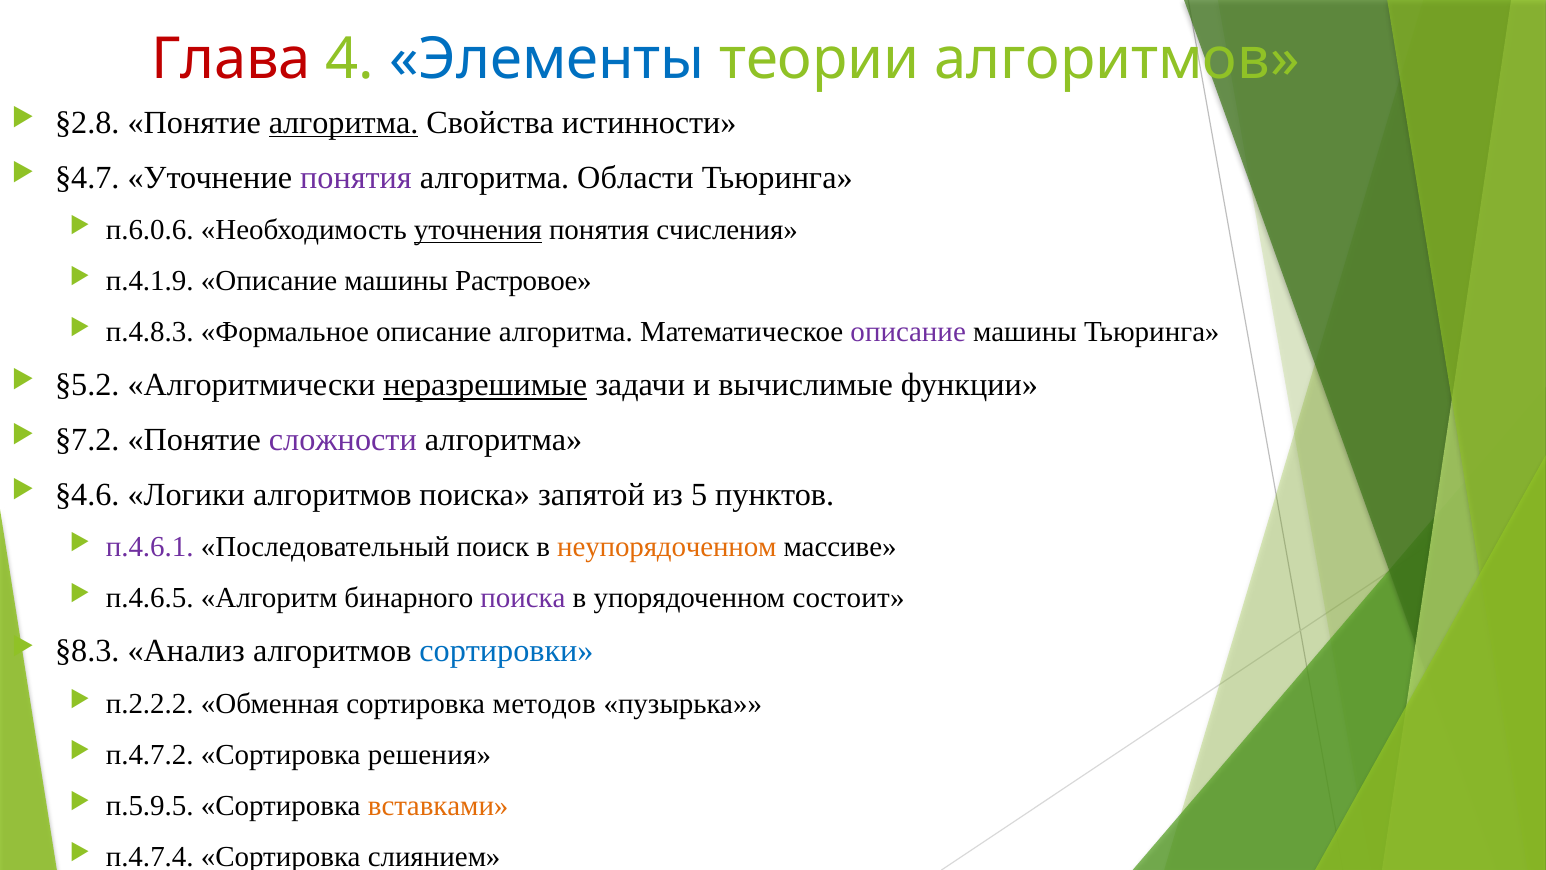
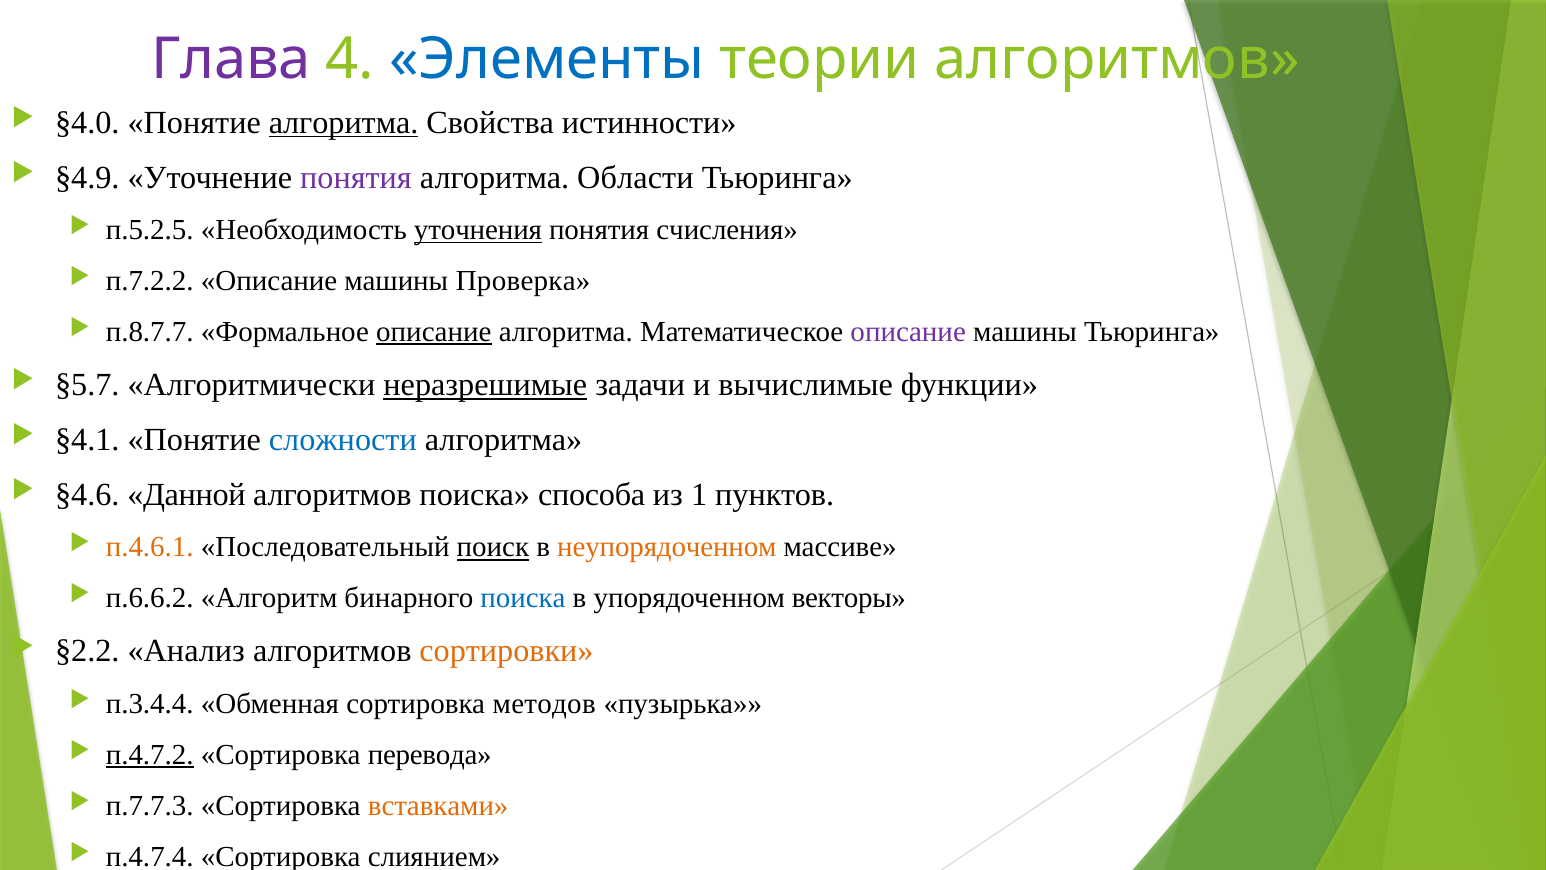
Глава colour: red -> purple
§2.8: §2.8 -> §4.0
§4.7: §4.7 -> §4.9
п.6.0.6: п.6.0.6 -> п.5.2.5
п.4.1.9: п.4.1.9 -> п.7.2.2
Растровое: Растровое -> Проверка
п.4.8.3: п.4.8.3 -> п.8.7.7
описание at (434, 332) underline: none -> present
§5.2: §5.2 -> §5.7
§7.2: §7.2 -> §4.1
сложности colour: purple -> blue
Логики: Логики -> Данной
запятой: запятой -> способа
5: 5 -> 1
п.4.6.1 colour: purple -> orange
поиск underline: none -> present
п.4.6.5: п.4.6.5 -> п.6.6.2
поиска at (523, 598) colour: purple -> blue
состоит: состоит -> векторы
§8.3: §8.3 -> §2.2
сортировки colour: blue -> orange
п.2.2.2: п.2.2.2 -> п.3.4.4
п.4.7.2 underline: none -> present
решения: решения -> перевода
п.5.9.5: п.5.9.5 -> п.7.7.3
